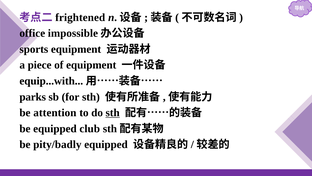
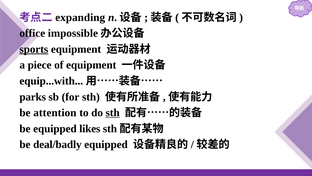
frightened: frightened -> expanding
sports underline: none -> present
club: club -> likes
pity/badly: pity/badly -> deal/badly
